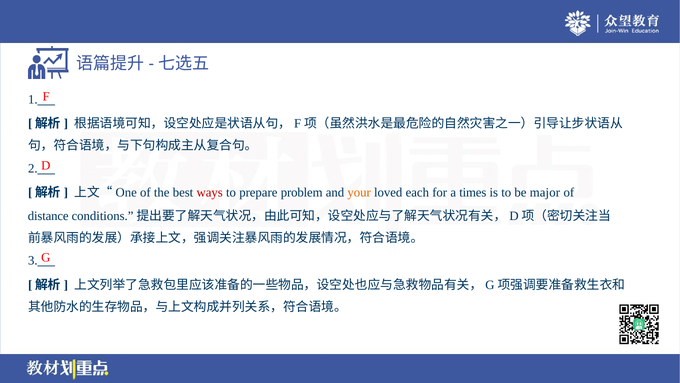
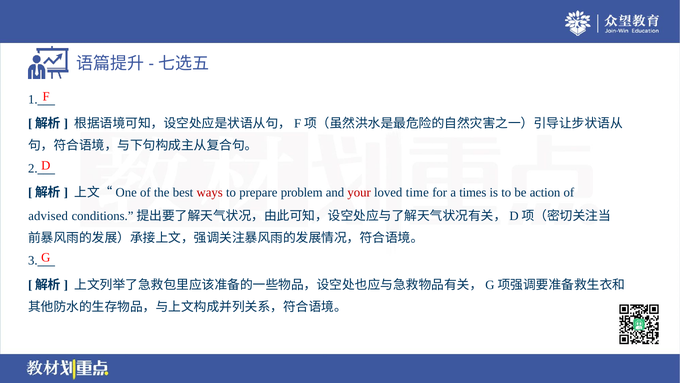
your colour: orange -> red
each: each -> time
major: major -> action
distance: distance -> advised
